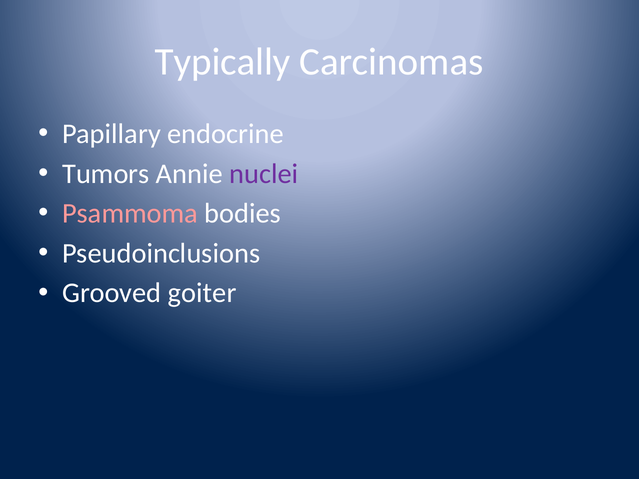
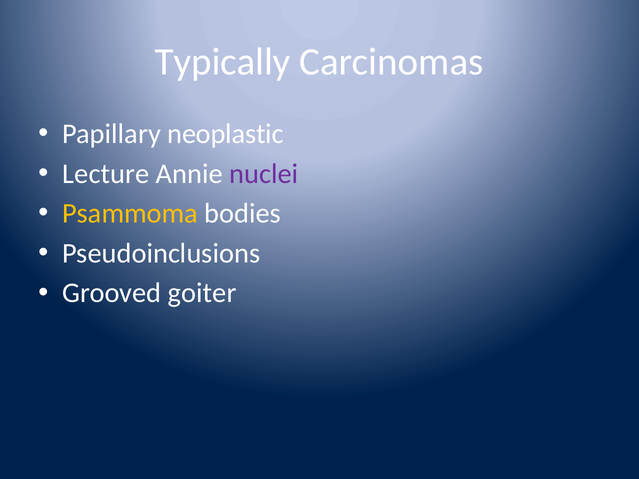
endocrine: endocrine -> neoplastic
Tumors: Tumors -> Lecture
Psammoma colour: pink -> yellow
